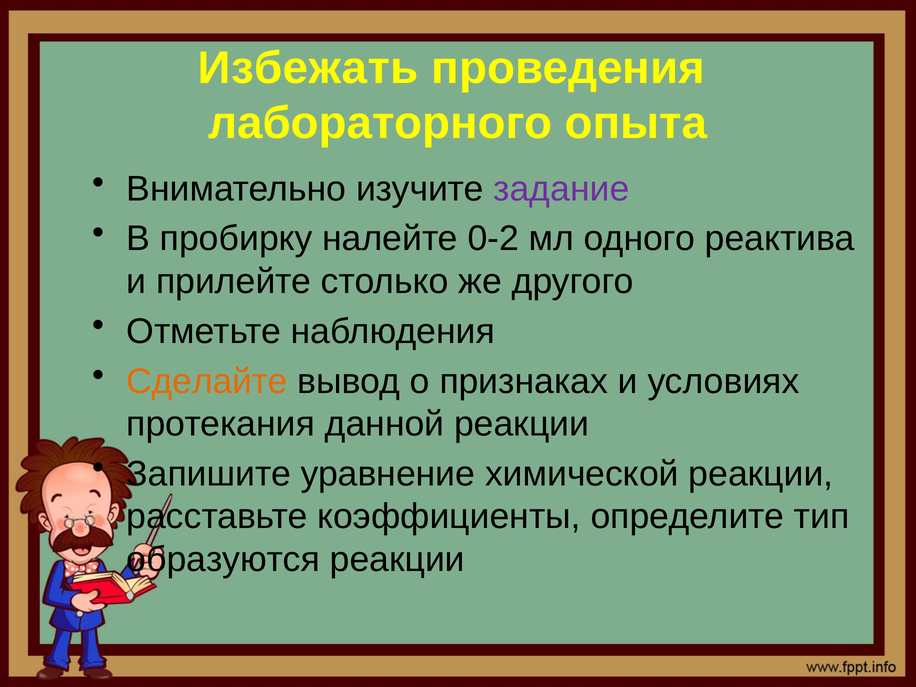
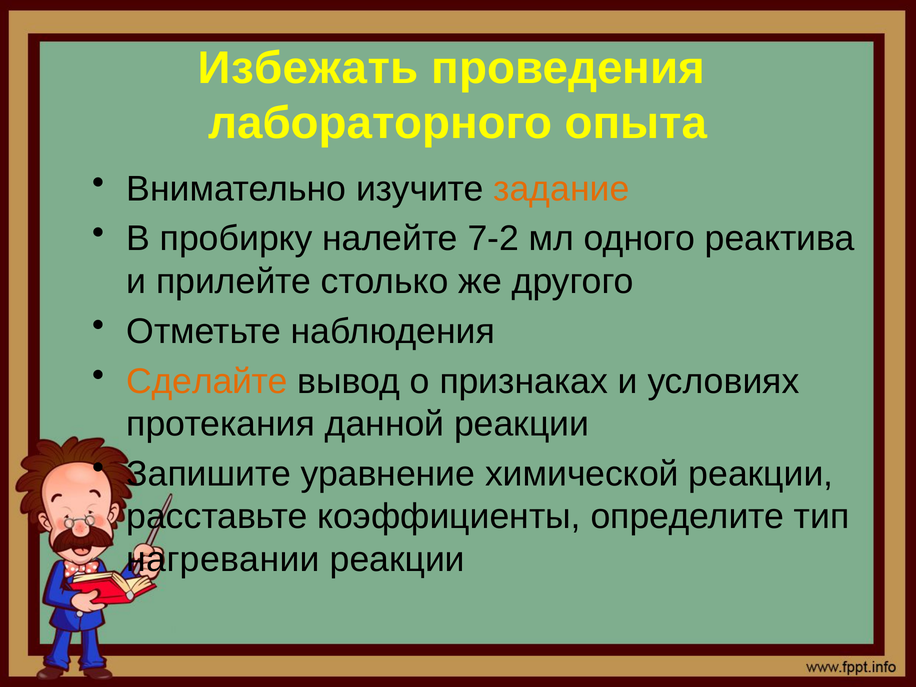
задание colour: purple -> orange
0-2: 0-2 -> 7-2
образуются: образуются -> нагревании
